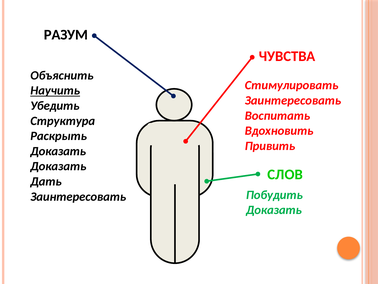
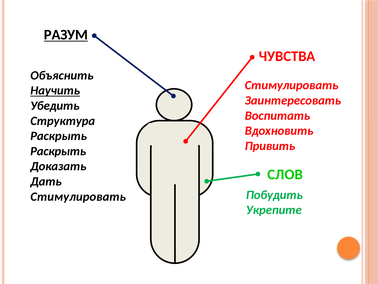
РАЗУМ underline: none -> present
Доказать at (58, 151): Доказать -> Раскрыть
Заинтересовать at (78, 196): Заинтересовать -> Стимулировать
Доказать at (274, 210): Доказать -> Укрепите
